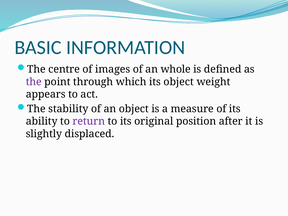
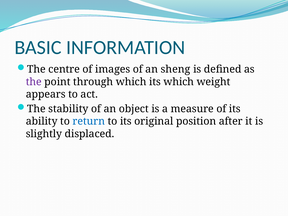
whole: whole -> sheng
its object: object -> which
return colour: purple -> blue
